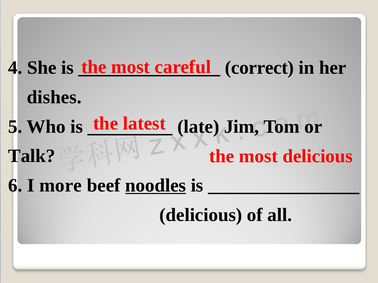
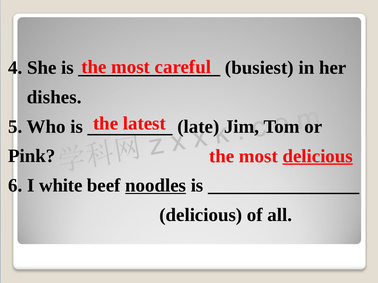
correct: correct -> busiest
Talk: Talk -> Pink
delicious at (318, 156) underline: none -> present
more: more -> white
